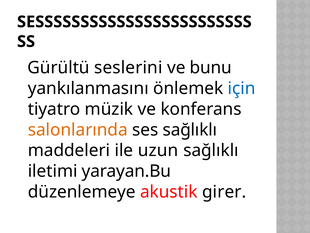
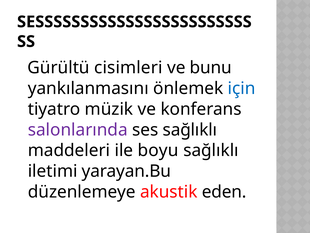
seslerini: seslerini -> cisimleri
salonlarında colour: orange -> purple
uzun: uzun -> boyu
girer: girer -> eden
